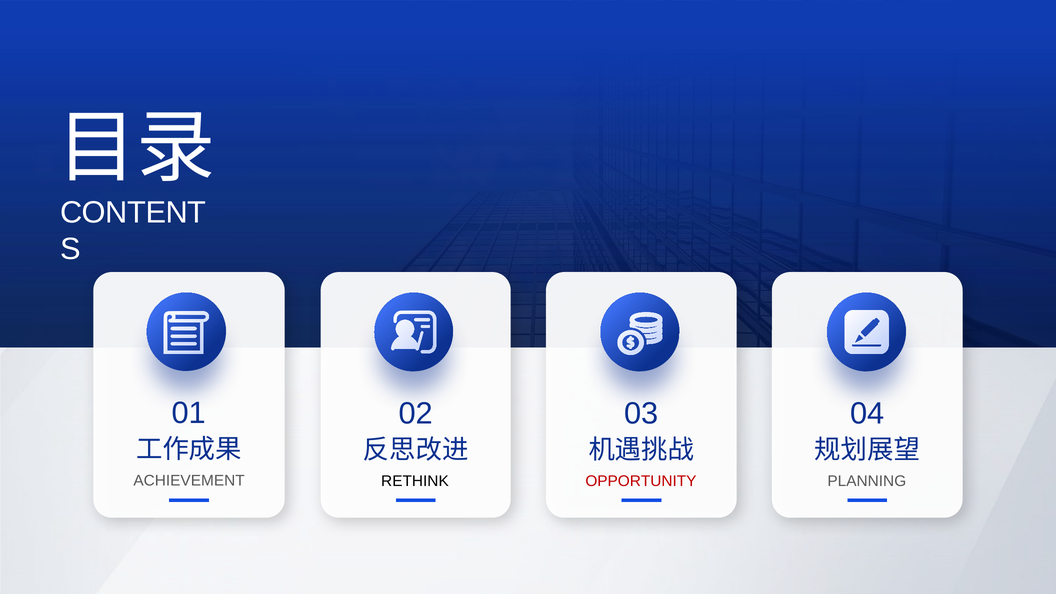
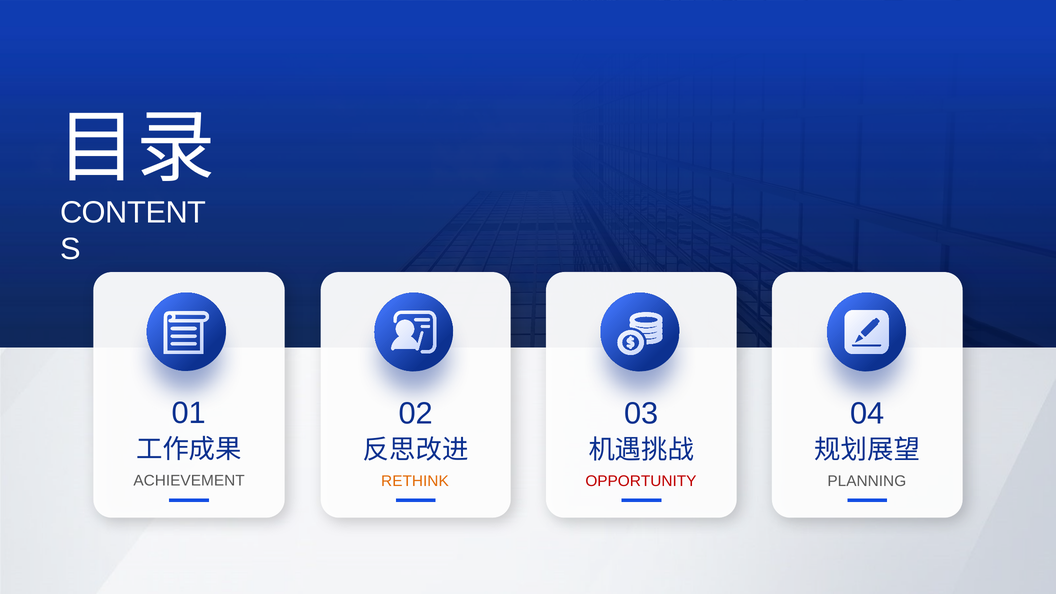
RETHINK colour: black -> orange
